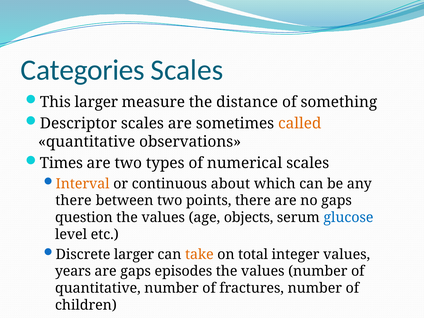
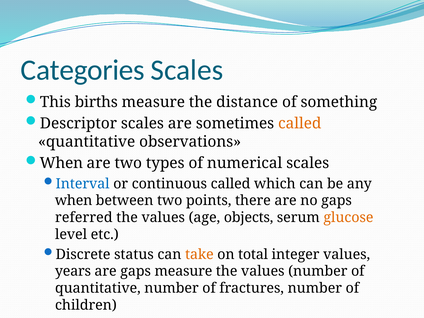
This larger: larger -> births
Times at (61, 163): Times -> When
Interval colour: orange -> blue
continuous about: about -> called
there at (73, 201): there -> when
question: question -> referred
glucose colour: blue -> orange
Discrete larger: larger -> status
gaps episodes: episodes -> measure
